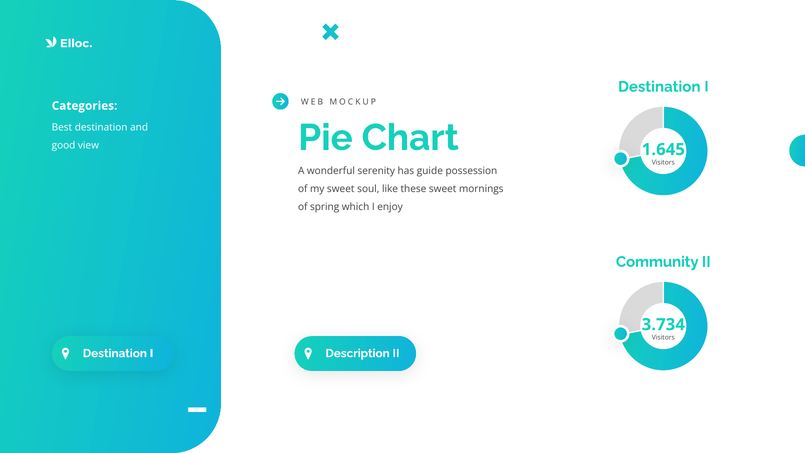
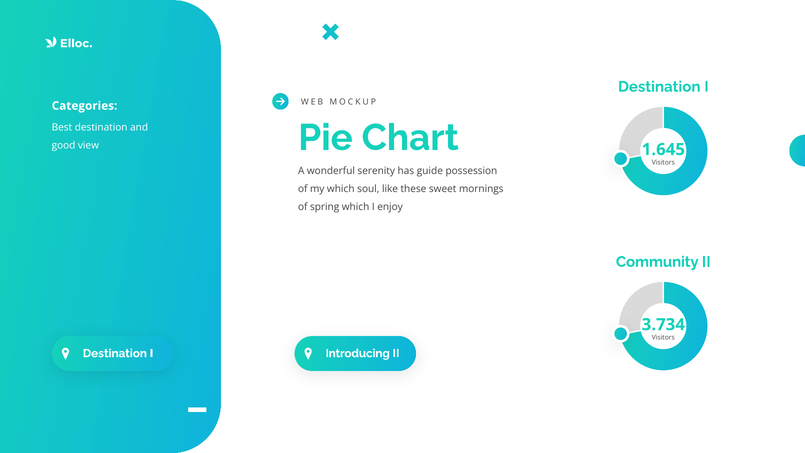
my sweet: sweet -> which
Description: Description -> Introducing
